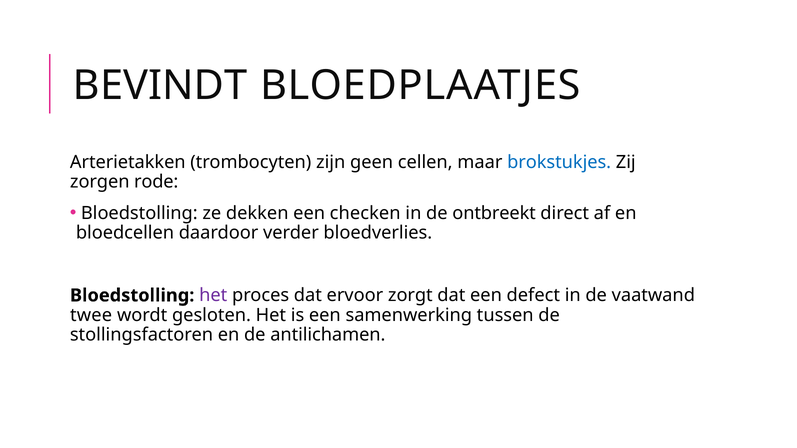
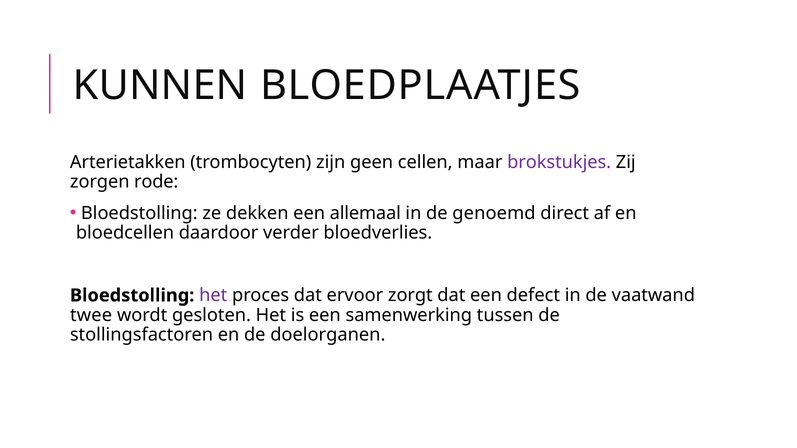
BEVINDT: BEVINDT -> KUNNEN
brokstukjes colour: blue -> purple
checken: checken -> allemaal
ontbreekt: ontbreekt -> genoemd
antilichamen: antilichamen -> doelorganen
